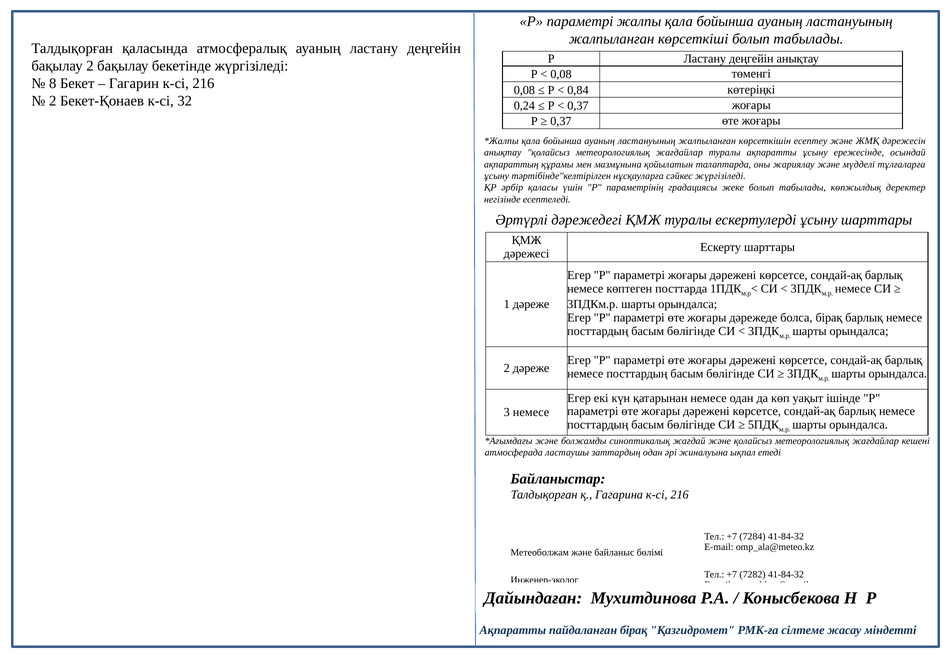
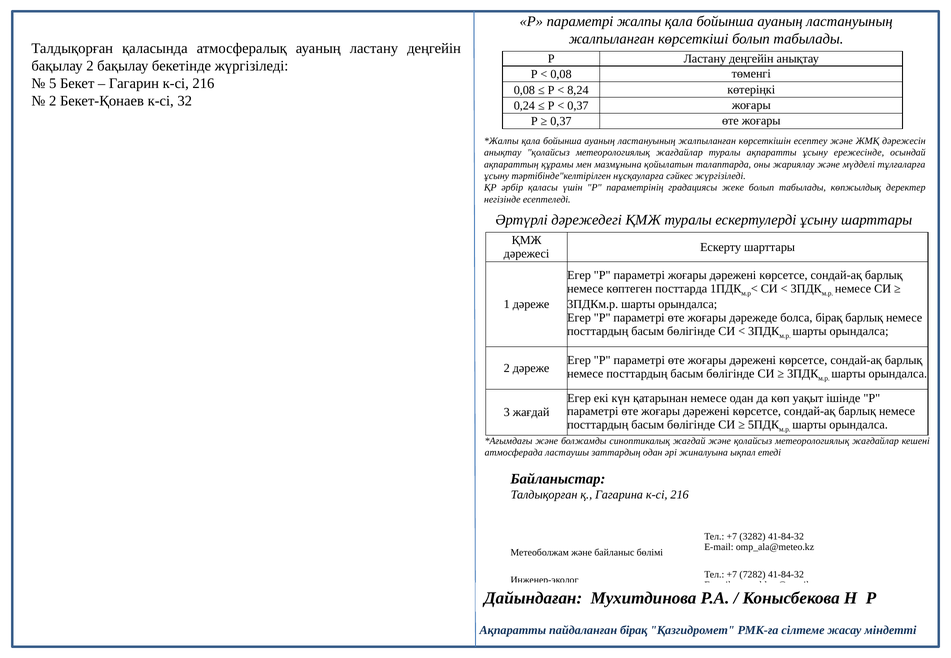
8: 8 -> 5
0,84: 0,84 -> 8,24
3 немесе: немесе -> жағдай
7284: 7284 -> 3282
